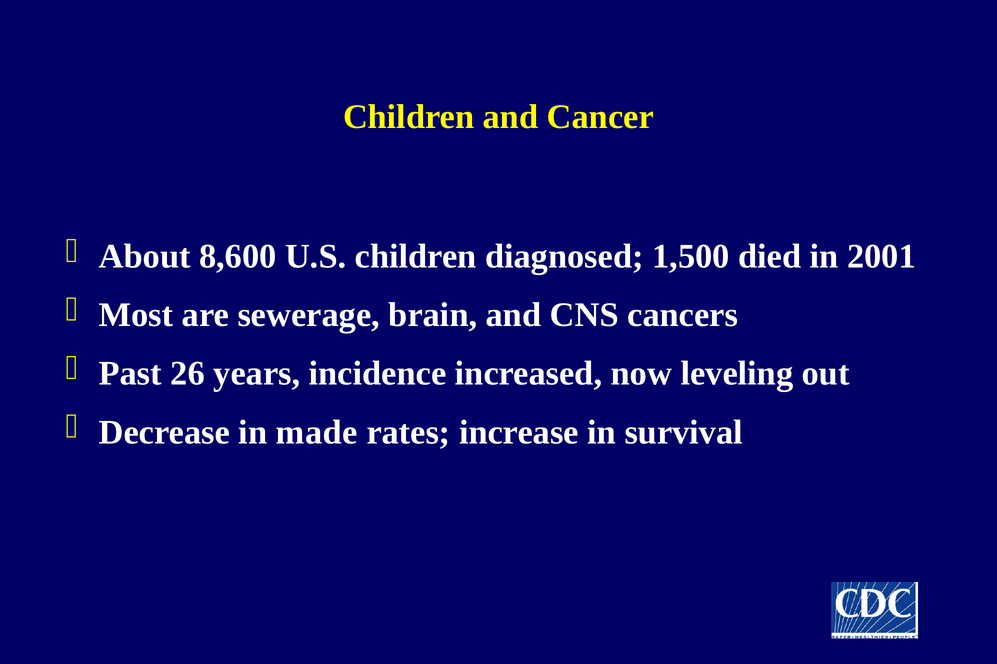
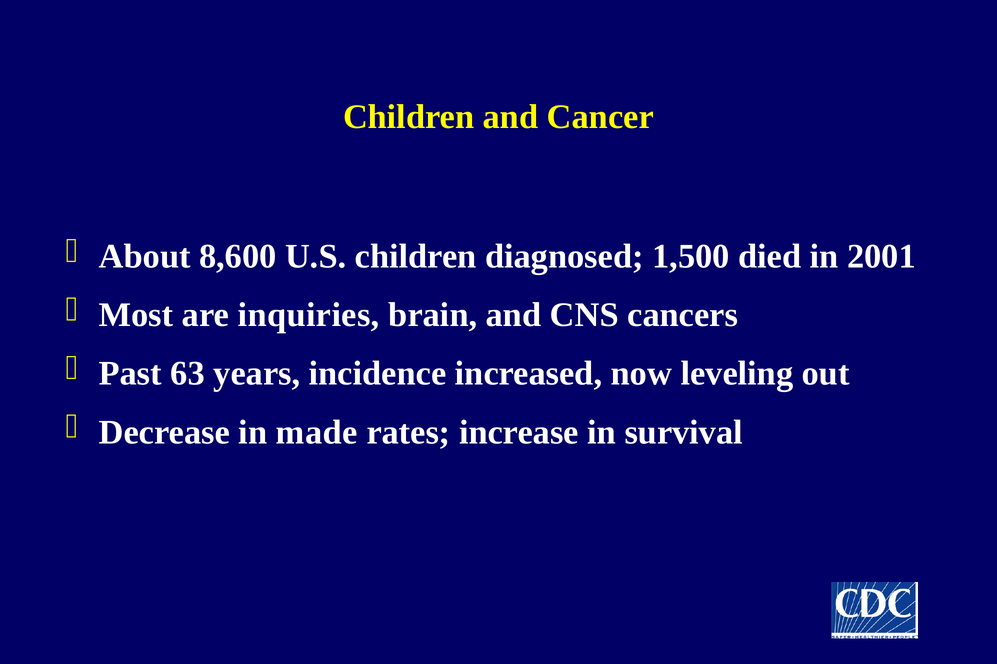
sewerage: sewerage -> inquiries
26: 26 -> 63
